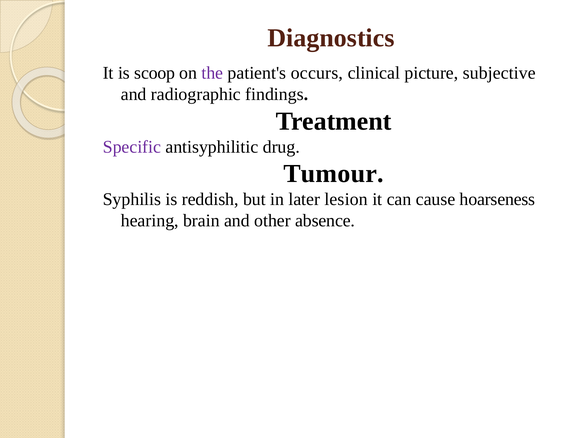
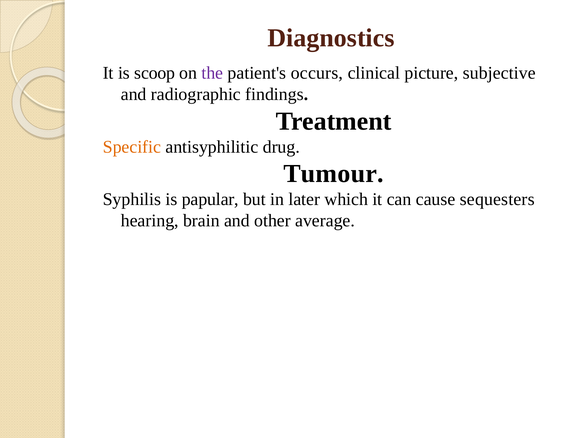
Specific colour: purple -> orange
reddish: reddish -> papular
lesion: lesion -> which
hoarseness: hoarseness -> sequesters
absence: absence -> average
